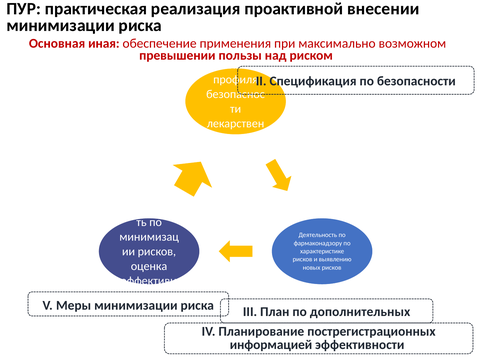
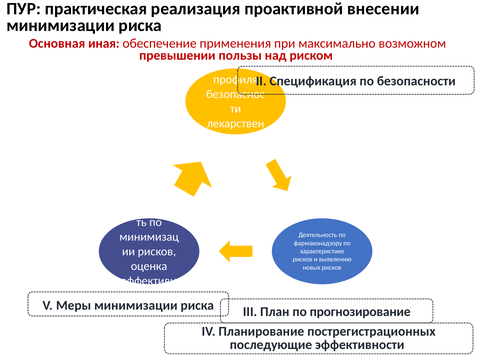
дополнительных: дополнительных -> прогнозирование
информацией: информацией -> последующие
